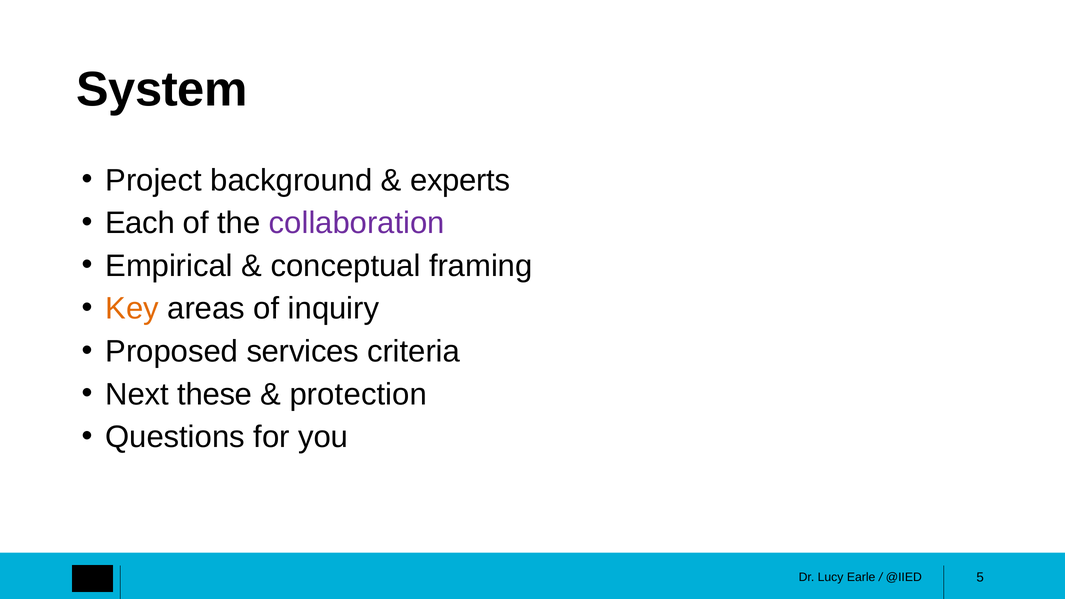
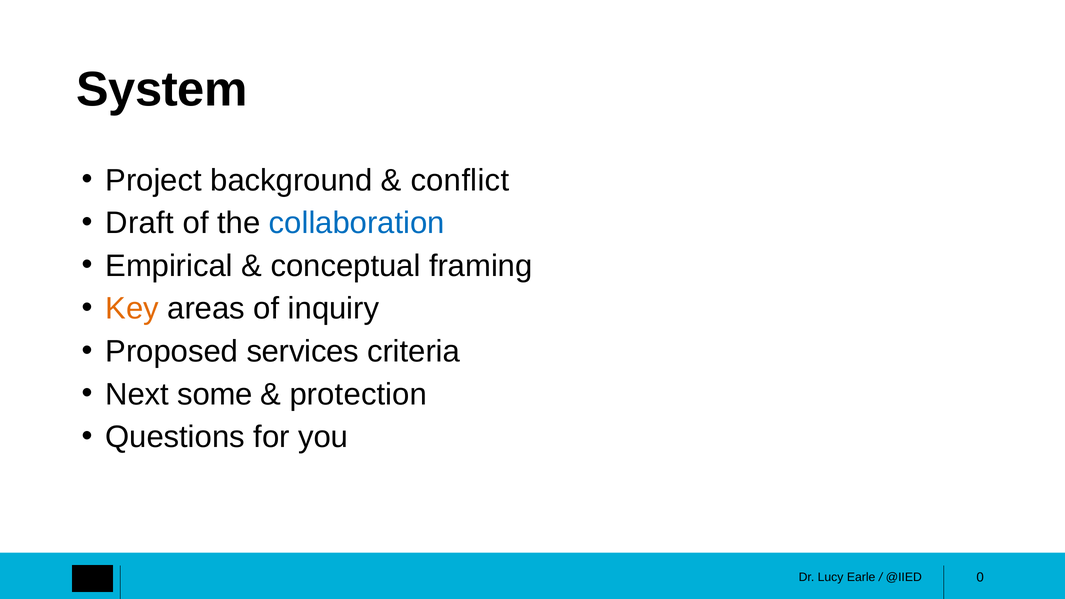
experts: experts -> conflict
Each: Each -> Draft
collaboration colour: purple -> blue
these: these -> some
5: 5 -> 0
